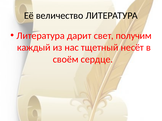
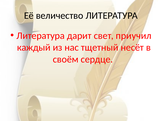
получим: получим -> приучил
